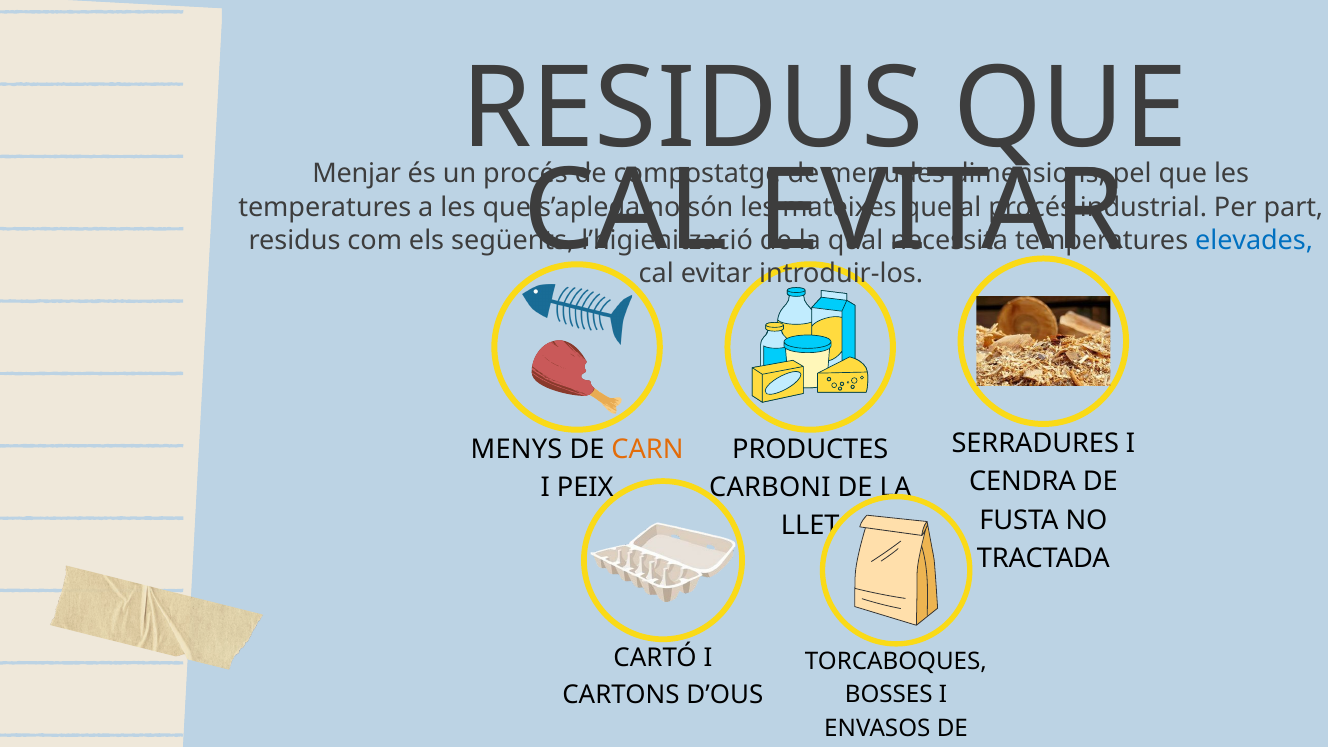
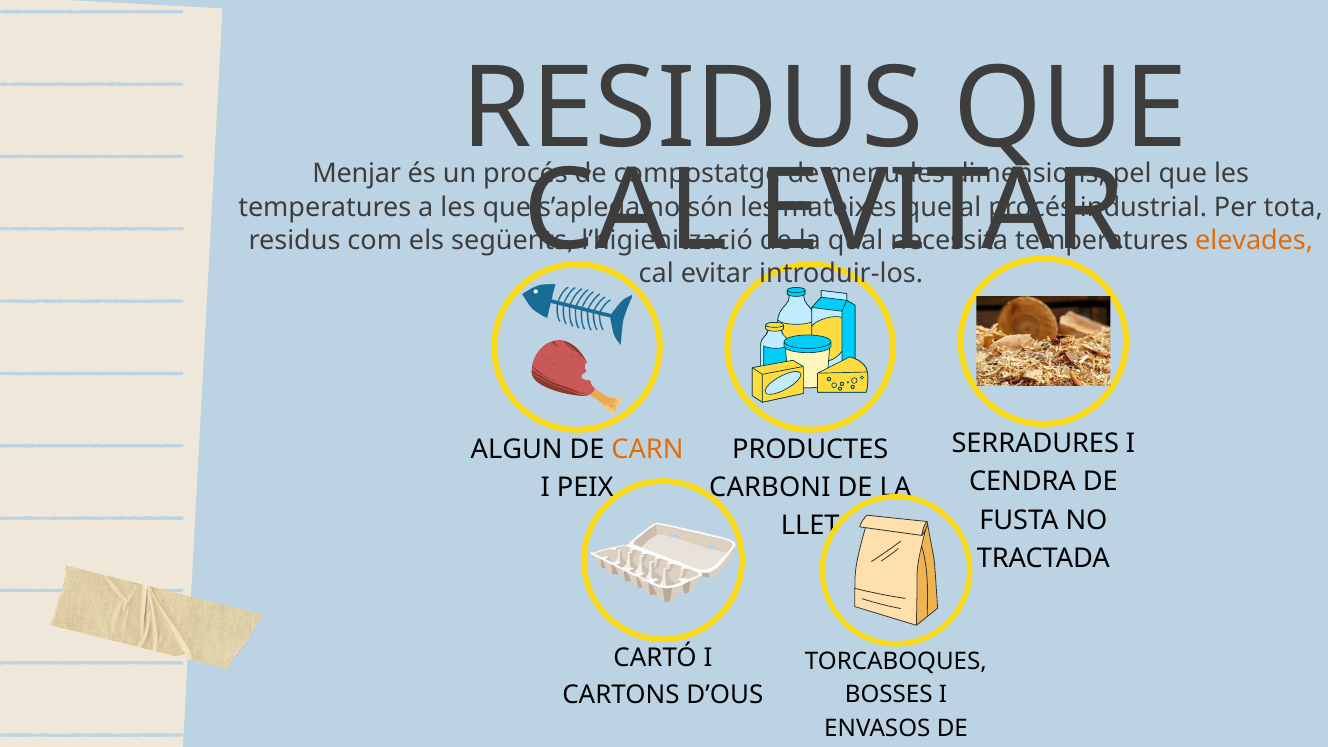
part: part -> tota
elevades colour: blue -> orange
MENYS: MENYS -> ALGUN
